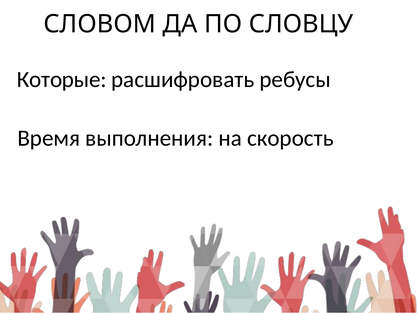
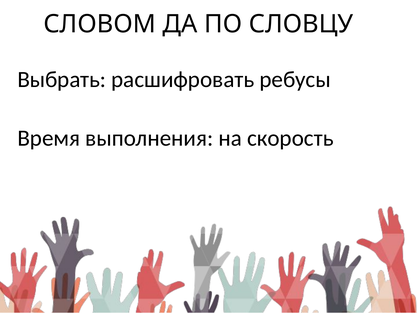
Которые: Которые -> Выбрать
